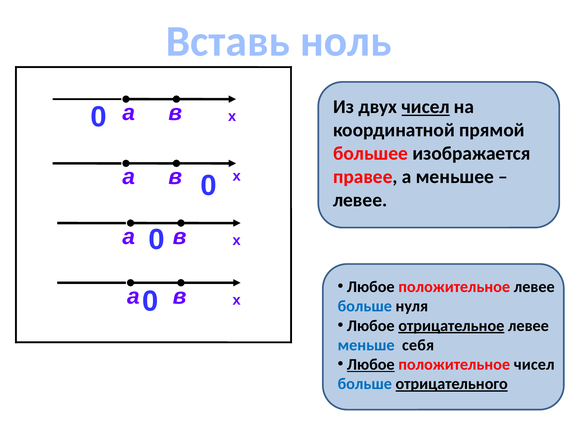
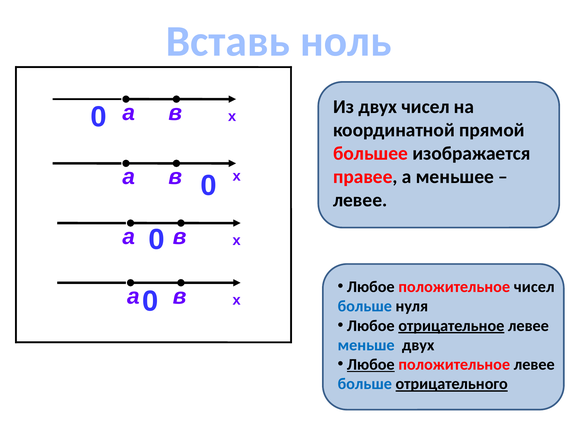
чисел at (426, 107) underline: present -> none
положительное левее: левее -> чисел
меньше себя: себя -> двух
положительное чисел: чисел -> левее
